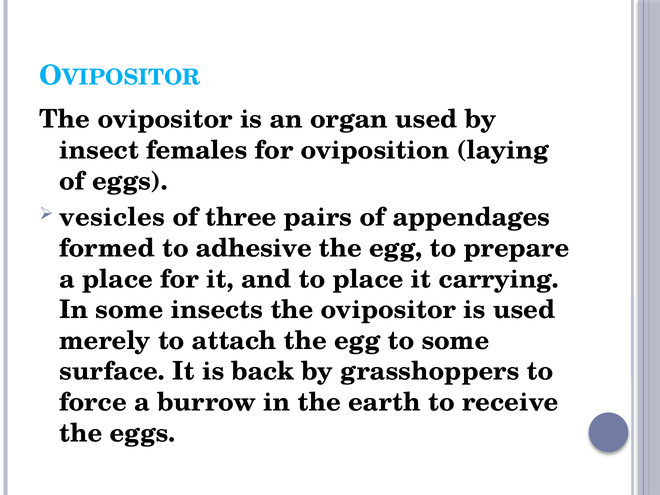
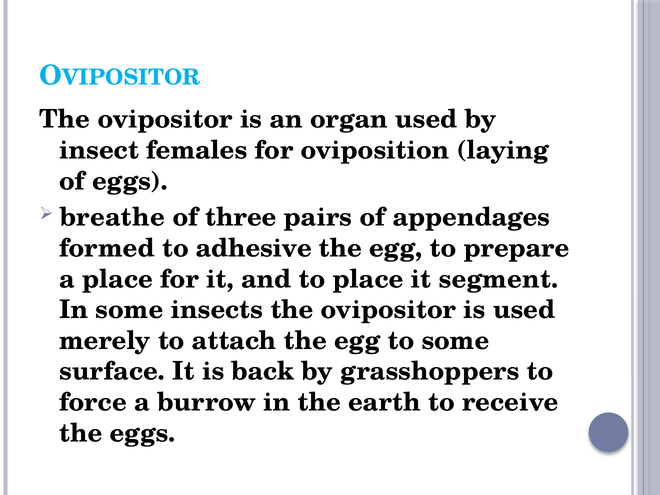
vesicles: vesicles -> breathe
carrying: carrying -> segment
